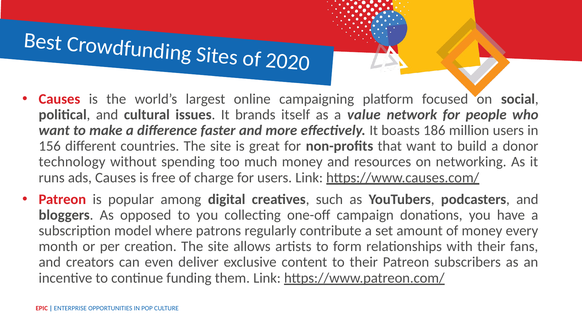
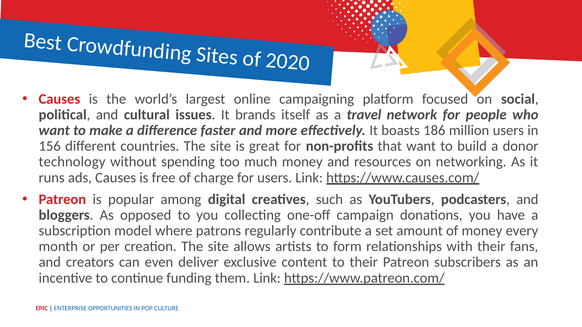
value: value -> travel
